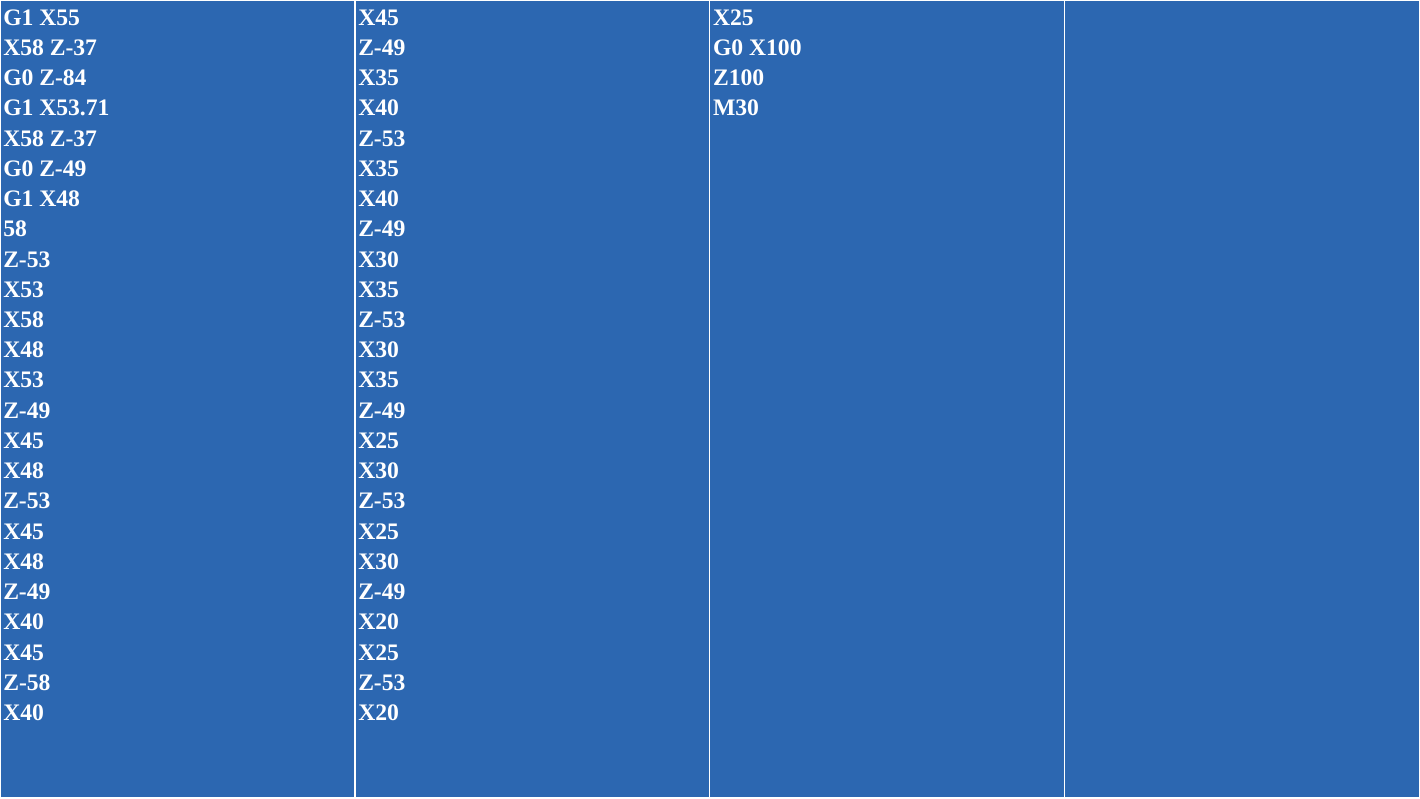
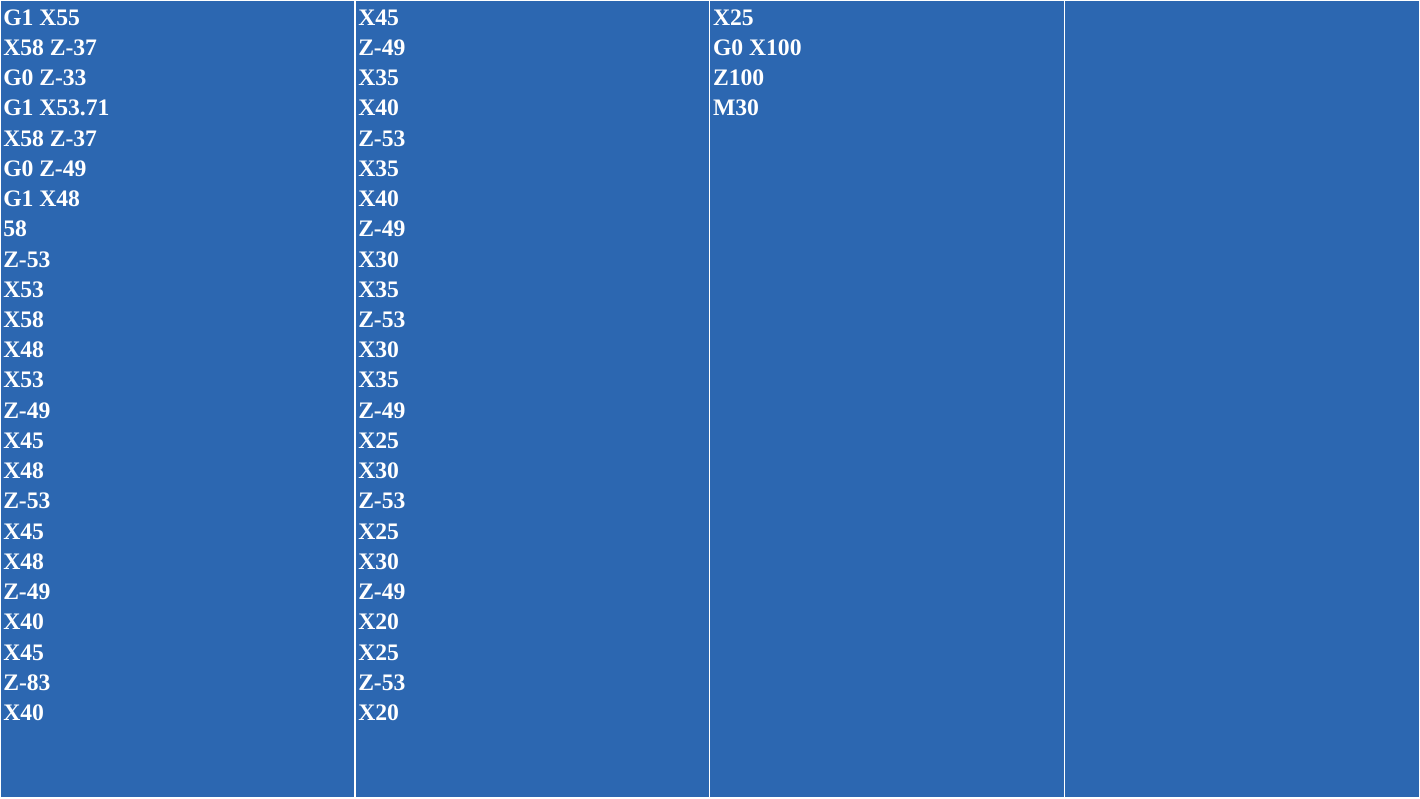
Z-84: Z-84 -> Z-33
Z-58: Z-58 -> Z-83
